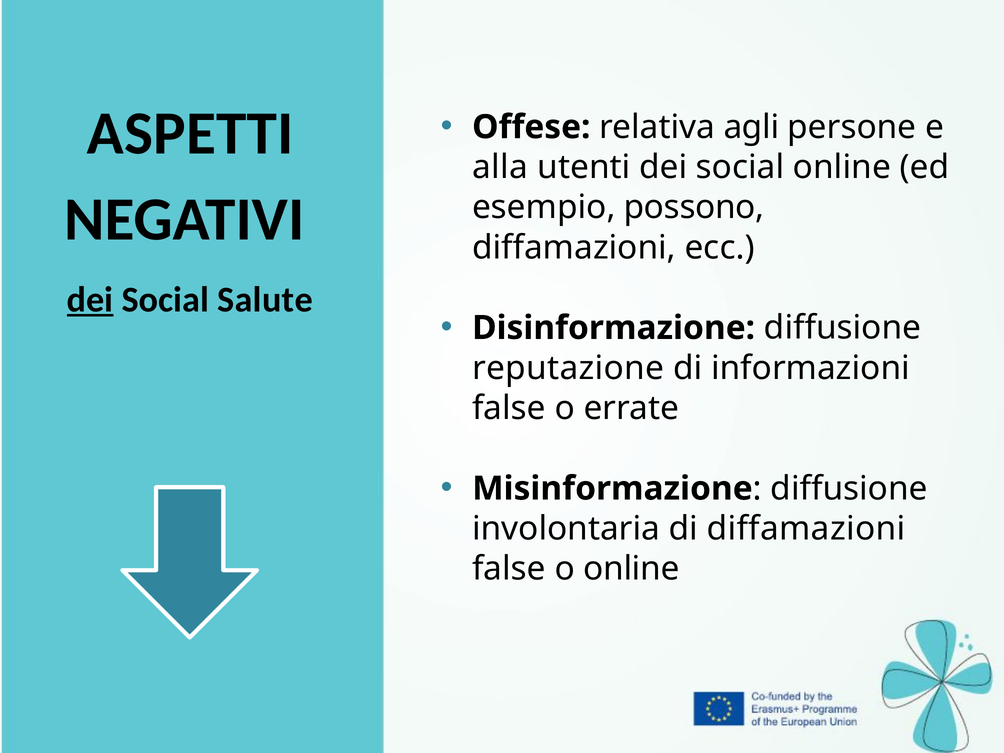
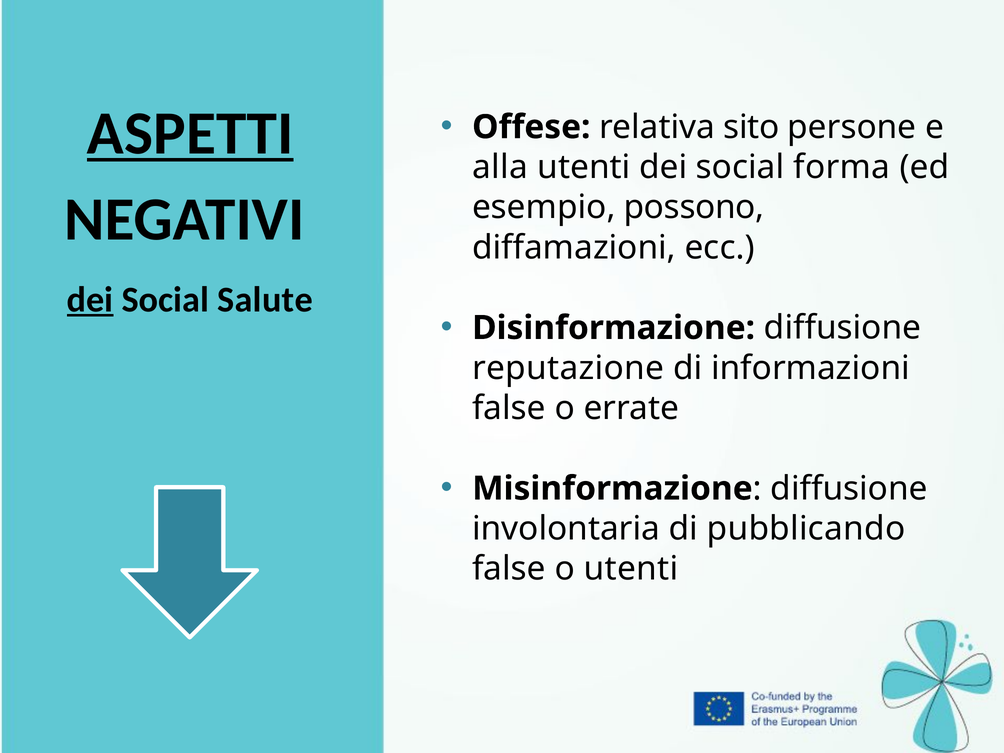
ASPETTI underline: none -> present
agli: agli -> sito
social online: online -> forma
di diffamazioni: diffamazioni -> pubblicando
o online: online -> utenti
